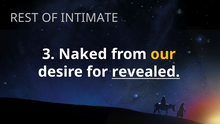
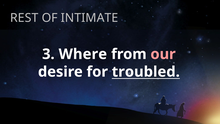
Naked: Naked -> Where
our colour: yellow -> pink
revealed: revealed -> troubled
